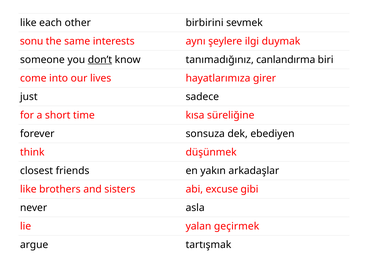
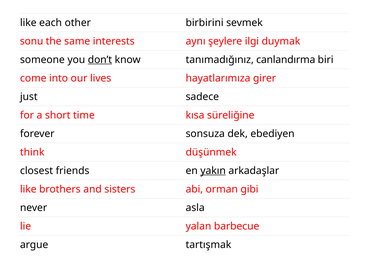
yakın underline: none -> present
excuse: excuse -> orman
geçirmek: geçirmek -> barbecue
